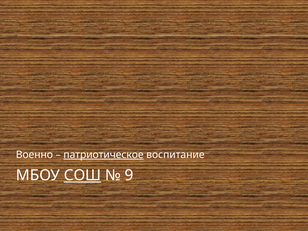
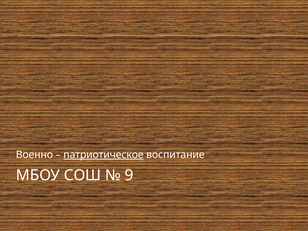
СОШ underline: present -> none
